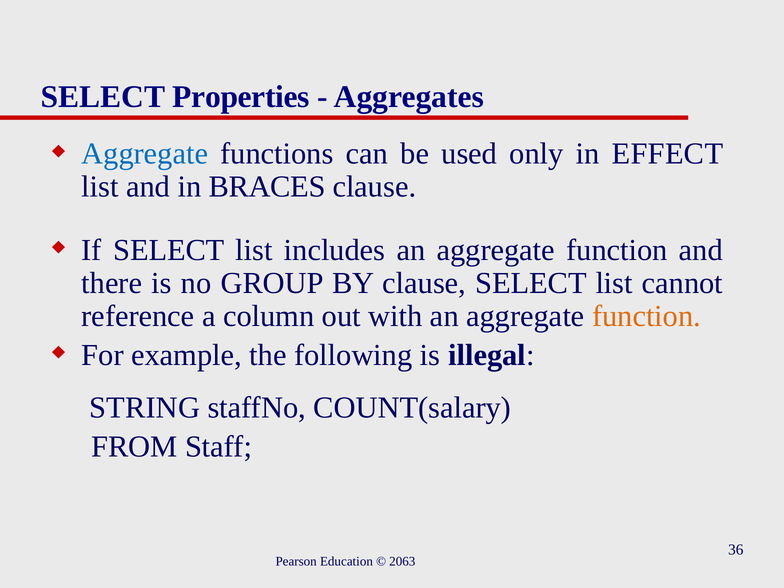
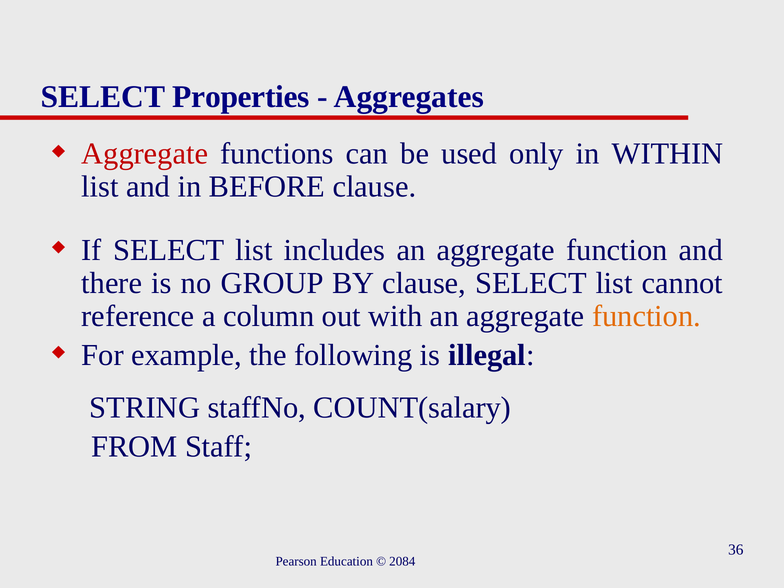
Aggregate at (145, 154) colour: blue -> red
EFFECT: EFFECT -> WITHIN
BRACES: BRACES -> BEFORE
2063: 2063 -> 2084
